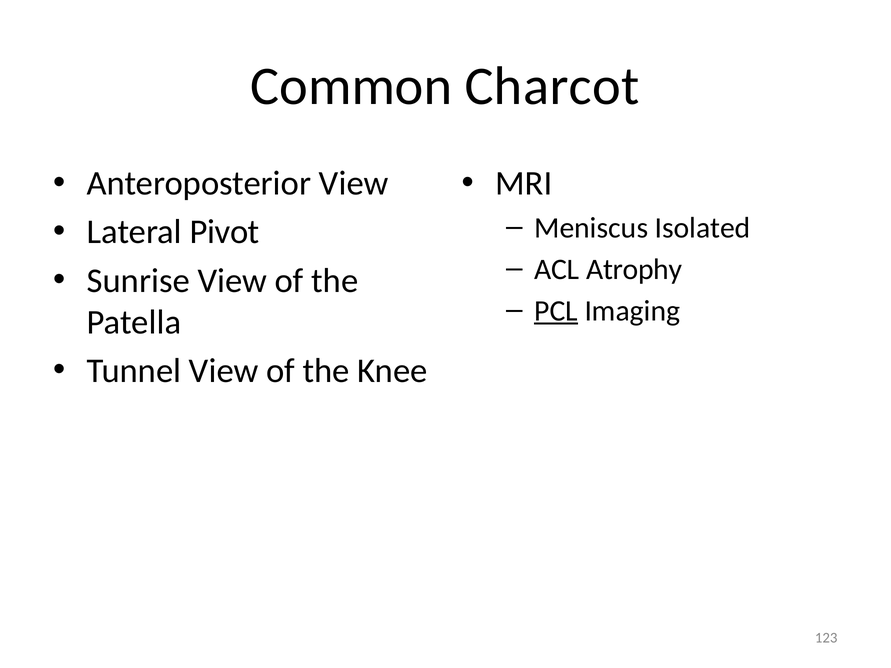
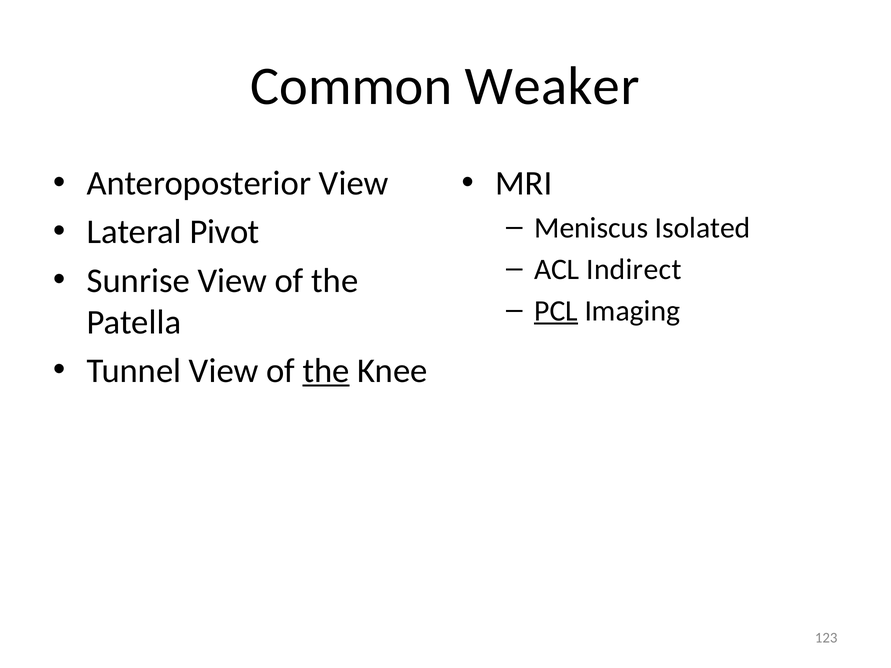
Charcot: Charcot -> Weaker
Atrophy: Atrophy -> Indirect
the at (326, 371) underline: none -> present
